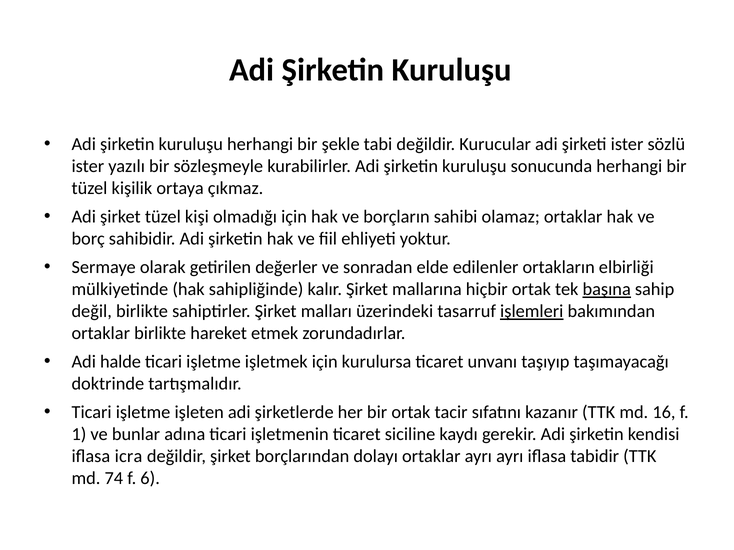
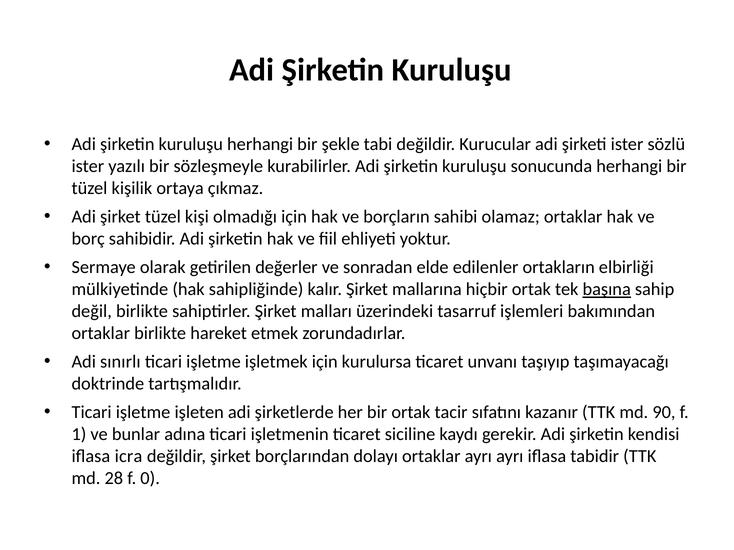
işlemleri underline: present -> none
halde: halde -> sınırlı
16: 16 -> 90
74: 74 -> 28
6: 6 -> 0
